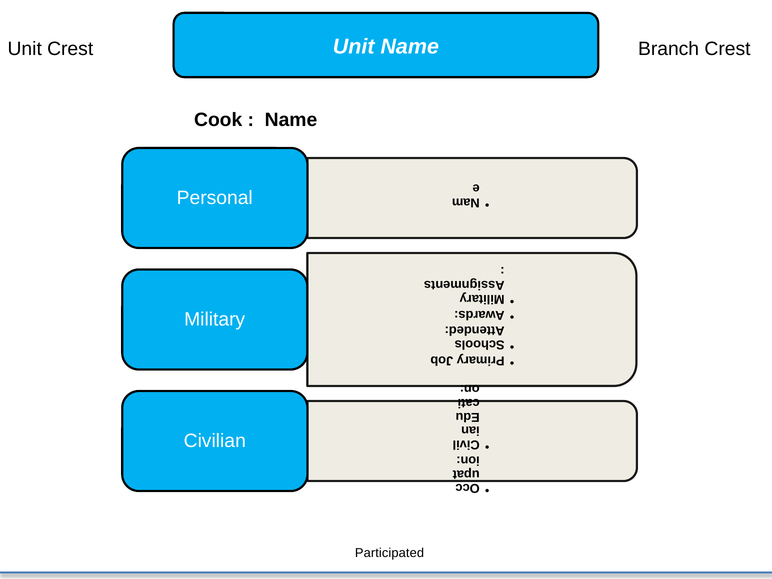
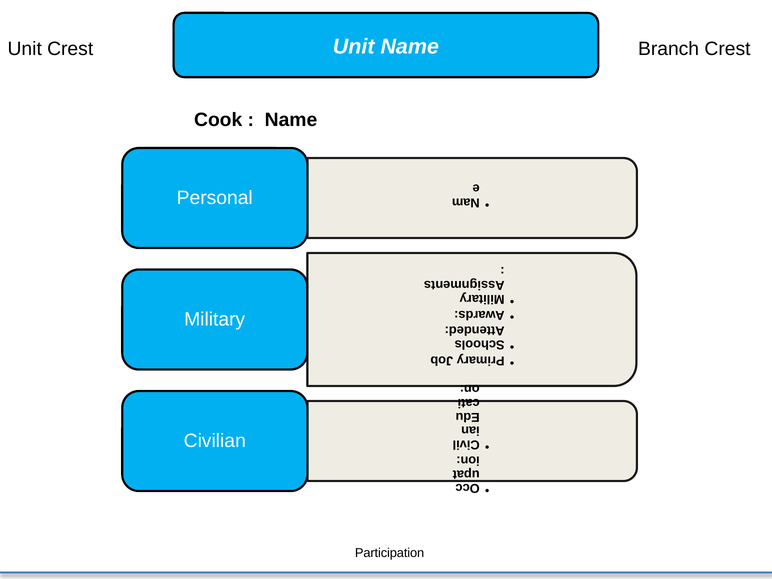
Participated: Participated -> Participation
